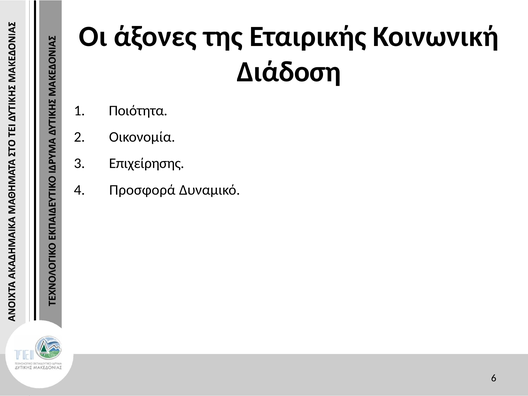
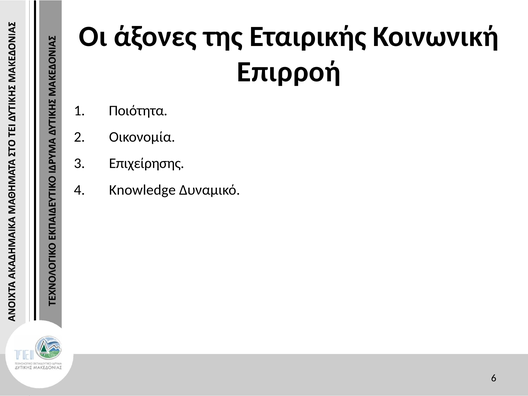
Διάδοση: Διάδοση -> Επιρροή
Προσφορά: Προσφορά -> Knowledge
